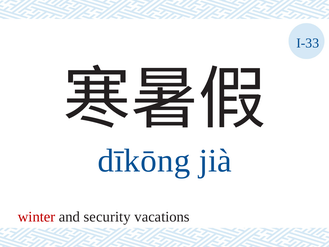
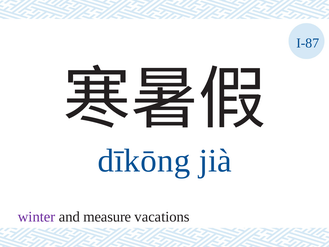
I-33: I-33 -> I-87
winter colour: red -> purple
security: security -> measure
